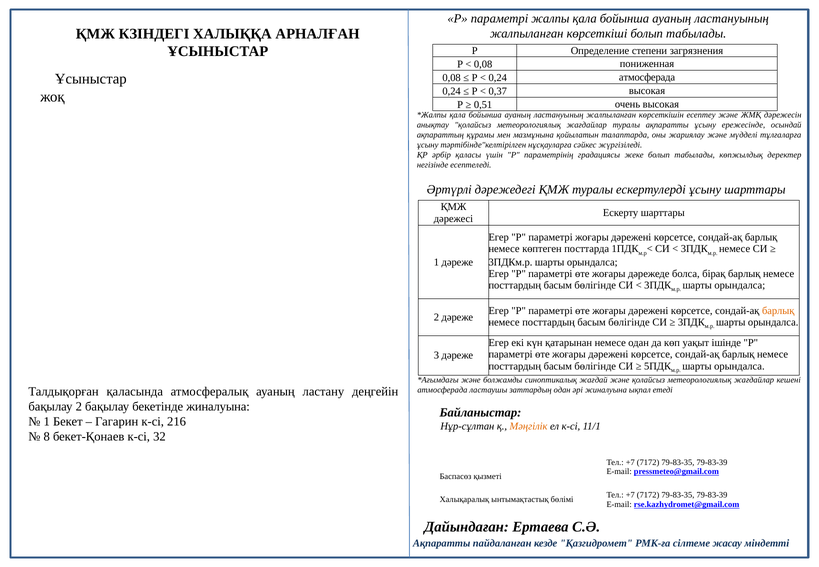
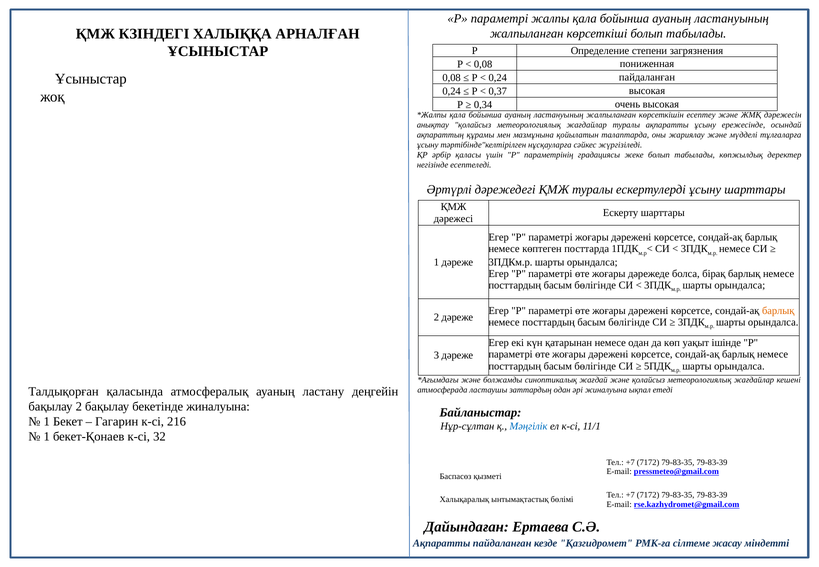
0,24 атмосферада: атмосферада -> пайдаланған
0,51: 0,51 -> 0,34
Мәңгілік colour: orange -> blue
8 at (47, 437): 8 -> 1
